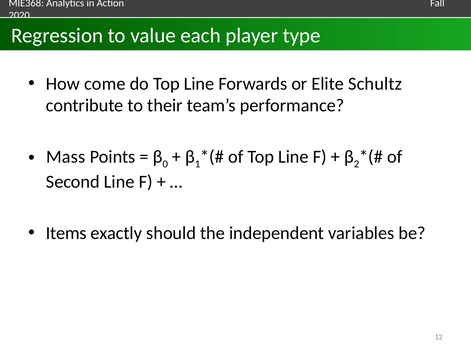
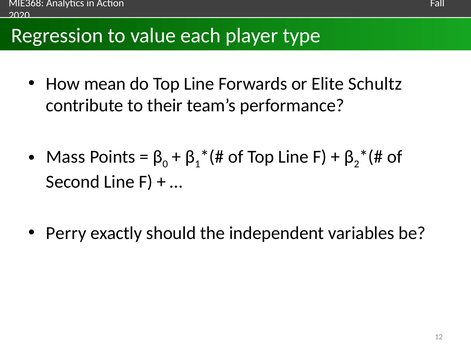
come: come -> mean
Items: Items -> Perry
